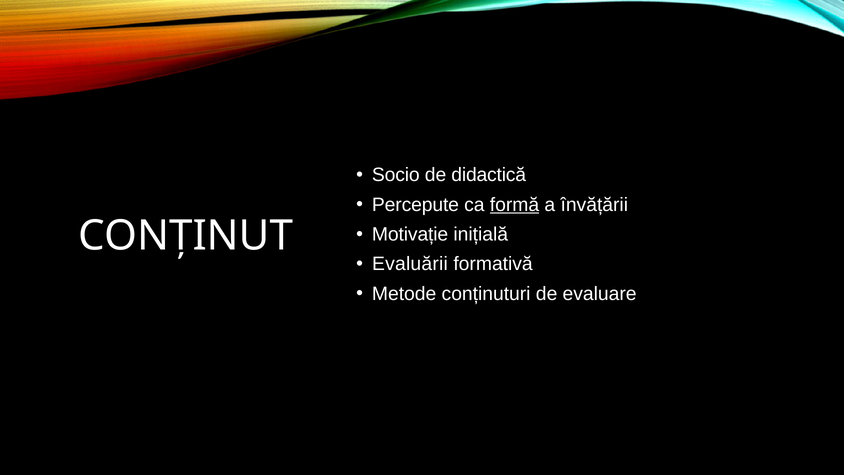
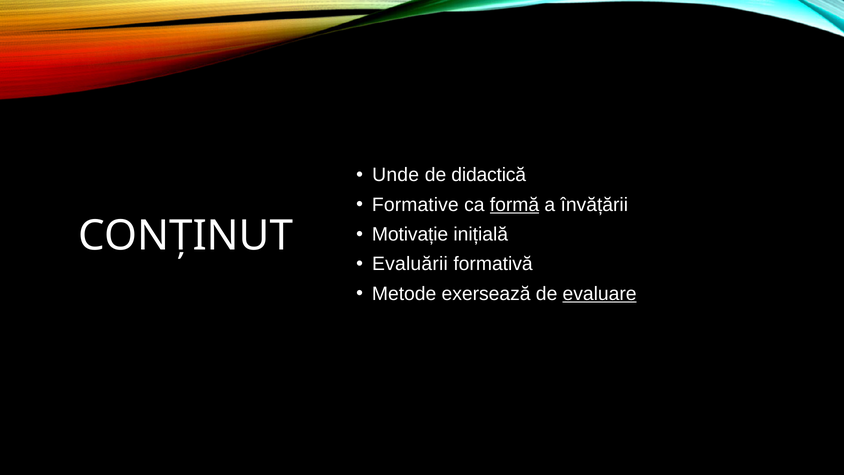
Socio: Socio -> Unde
Percepute: Percepute -> Formative
conținuturi: conținuturi -> exersează
evaluare underline: none -> present
